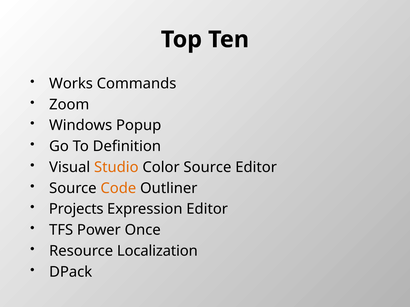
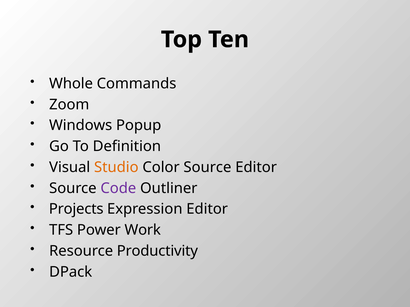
Works: Works -> Whole
Code colour: orange -> purple
Once: Once -> Work
Localization: Localization -> Productivity
